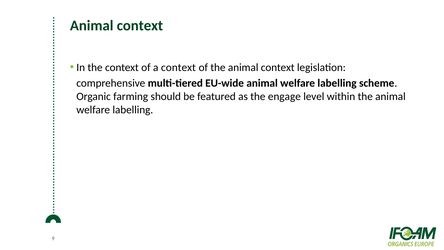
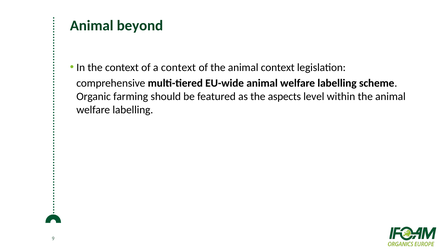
context at (140, 25): context -> beyond
engage: engage -> aspects
